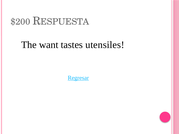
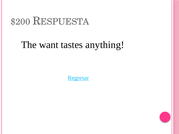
utensiles: utensiles -> anything
